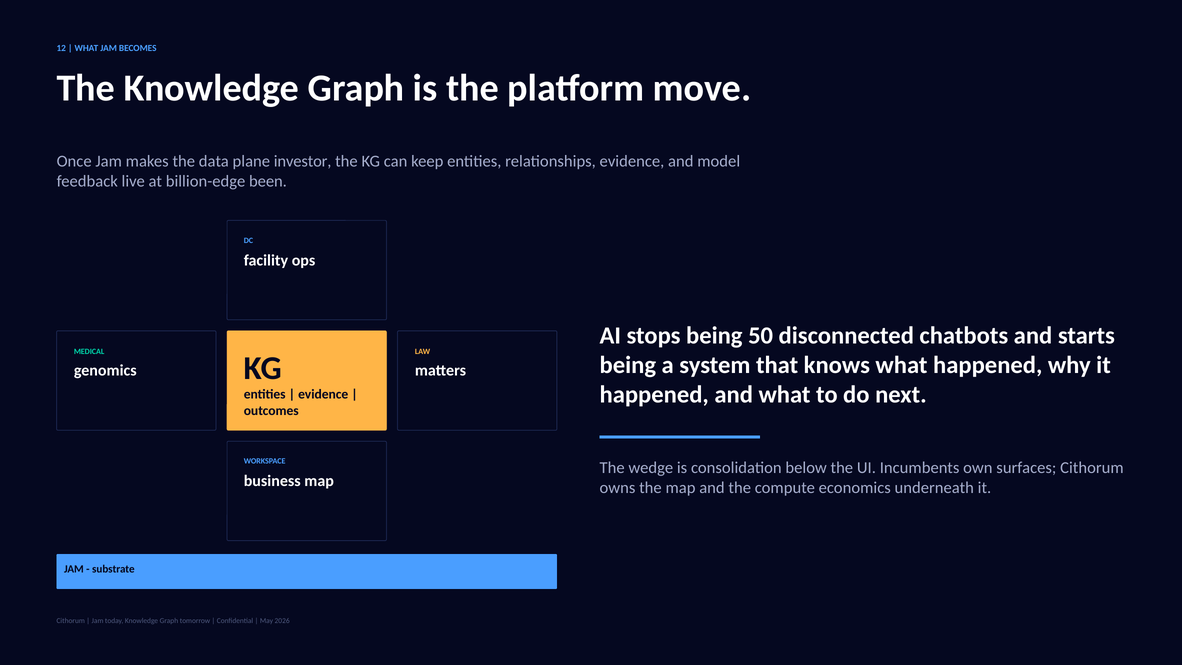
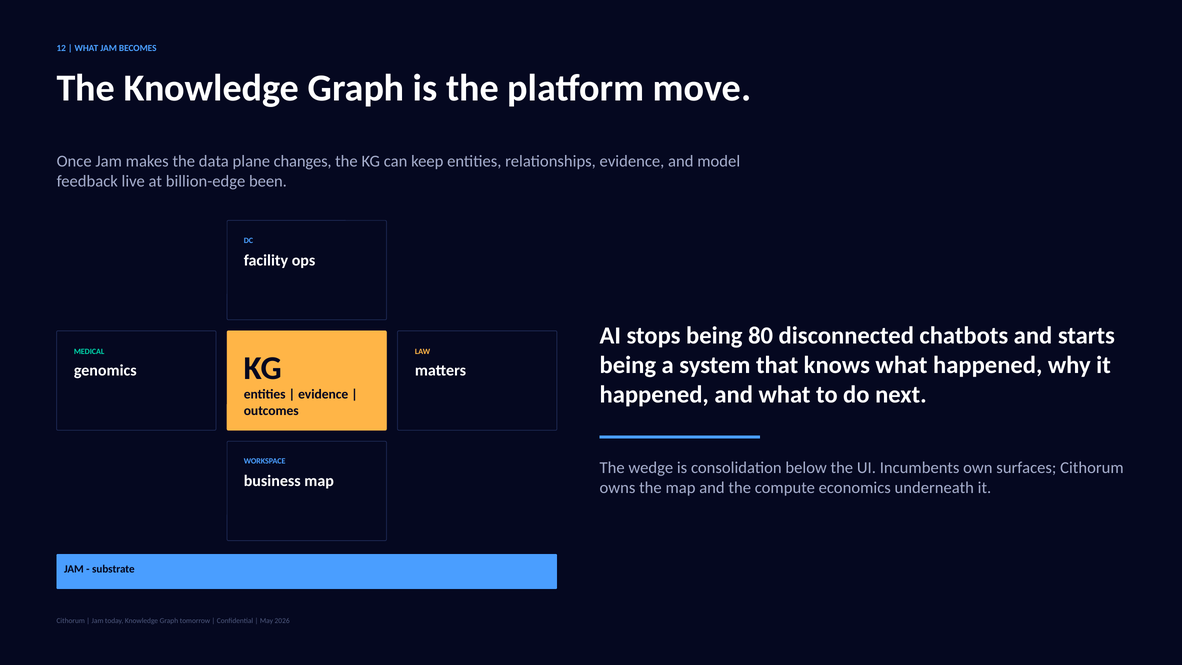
investor: investor -> changes
50: 50 -> 80
